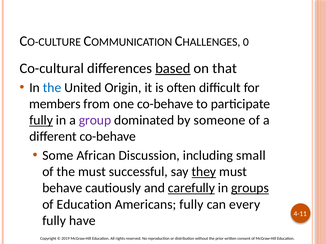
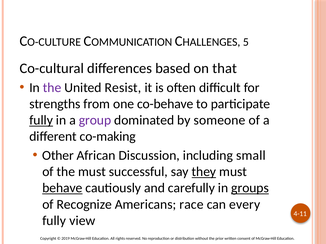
0: 0 -> 5
based underline: present -> none
the at (52, 88) colour: blue -> purple
Origin: Origin -> Resist
members: members -> strengths
different co-behave: co-behave -> co-making
Some: Some -> Other
behave underline: none -> present
carefully underline: present -> none
of Education: Education -> Recognize
Americans fully: fully -> race
have: have -> view
